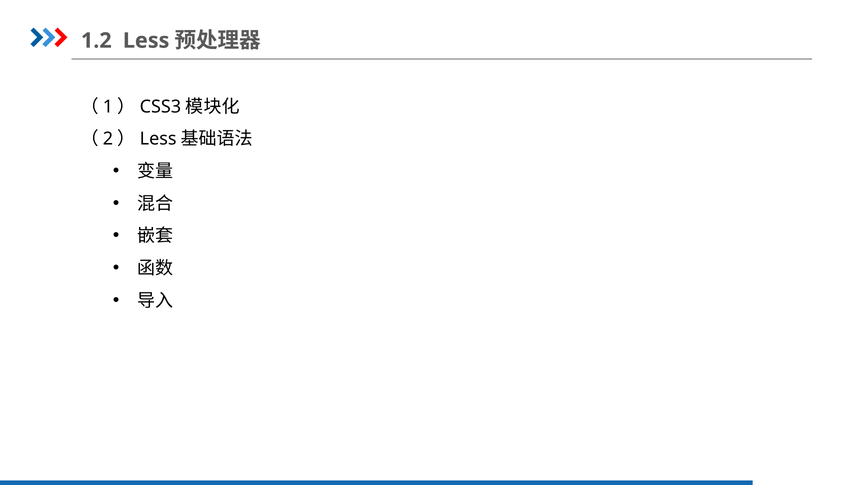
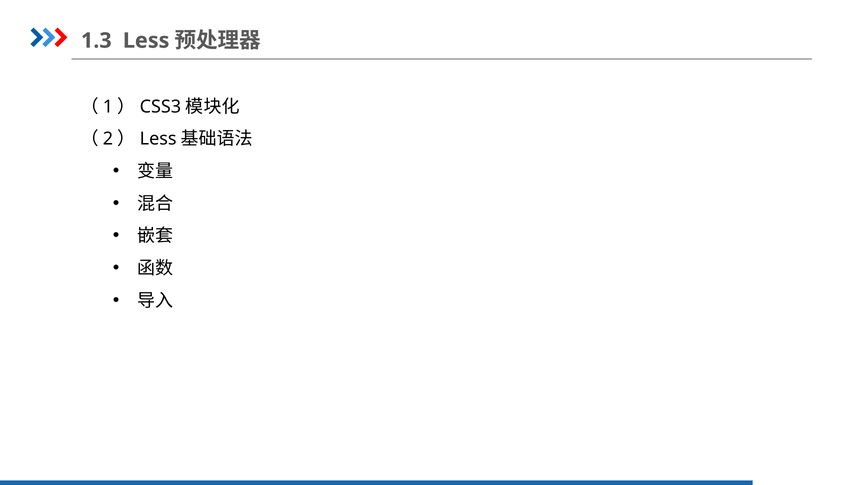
1.2: 1.2 -> 1.3
